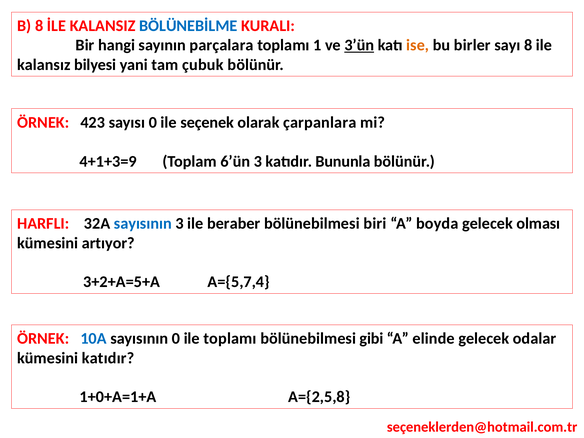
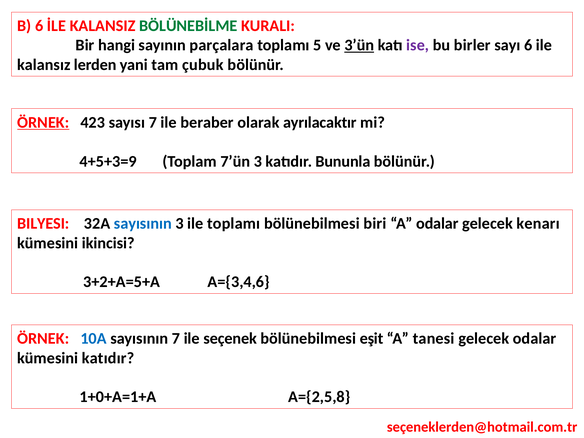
B 8: 8 -> 6
BÖLÜNEBİLME colour: blue -> green
1: 1 -> 5
ise colour: orange -> purple
sayı 8: 8 -> 6
bilyesi: bilyesi -> lerden
ÖRNEK at (43, 122) underline: none -> present
sayısı 0: 0 -> 7
seçenek: seçenek -> beraber
çarpanlara: çarpanlara -> ayrılacaktır
4+1+3=9: 4+1+3=9 -> 4+5+3=9
6’ün: 6’ün -> 7’ün
HARFLI: HARFLI -> BILYESI
ile beraber: beraber -> toplamı
A boyda: boyda -> odalar
olması: olması -> kenarı
artıyor: artıyor -> ikincisi
A={5,7,4: A={5,7,4 -> A={3,4,6
sayısının 0: 0 -> 7
ile toplamı: toplamı -> seçenek
gibi: gibi -> eşit
elinde: elinde -> tanesi
